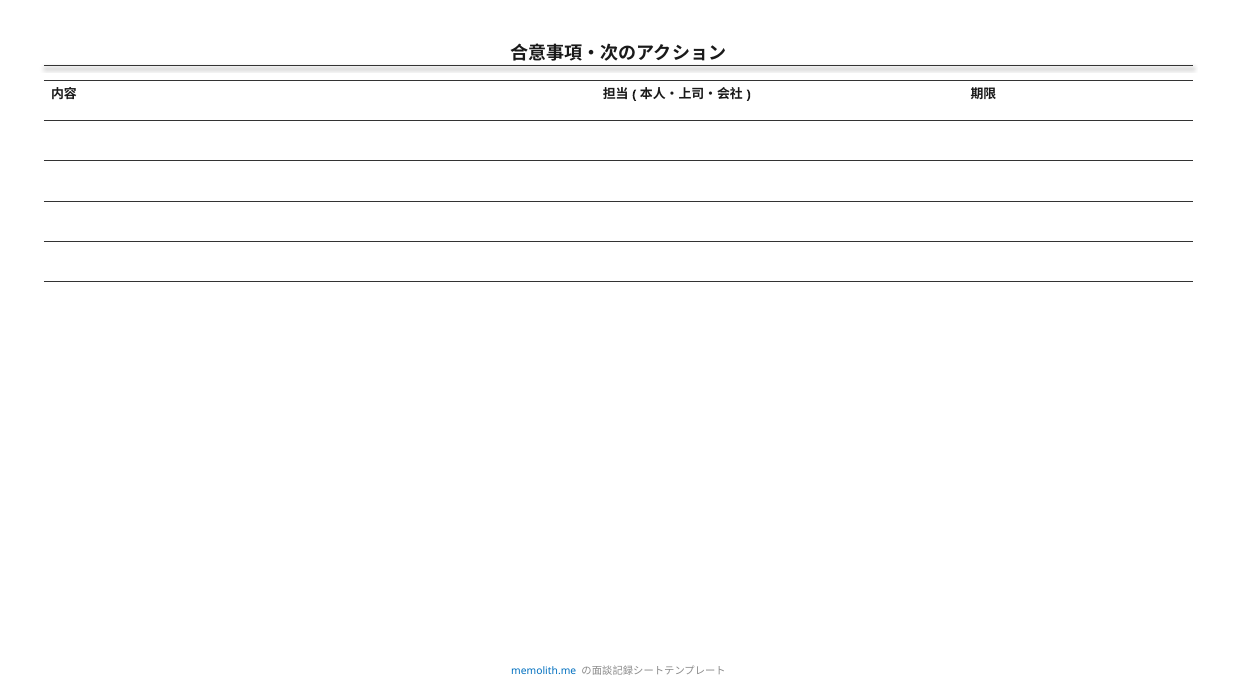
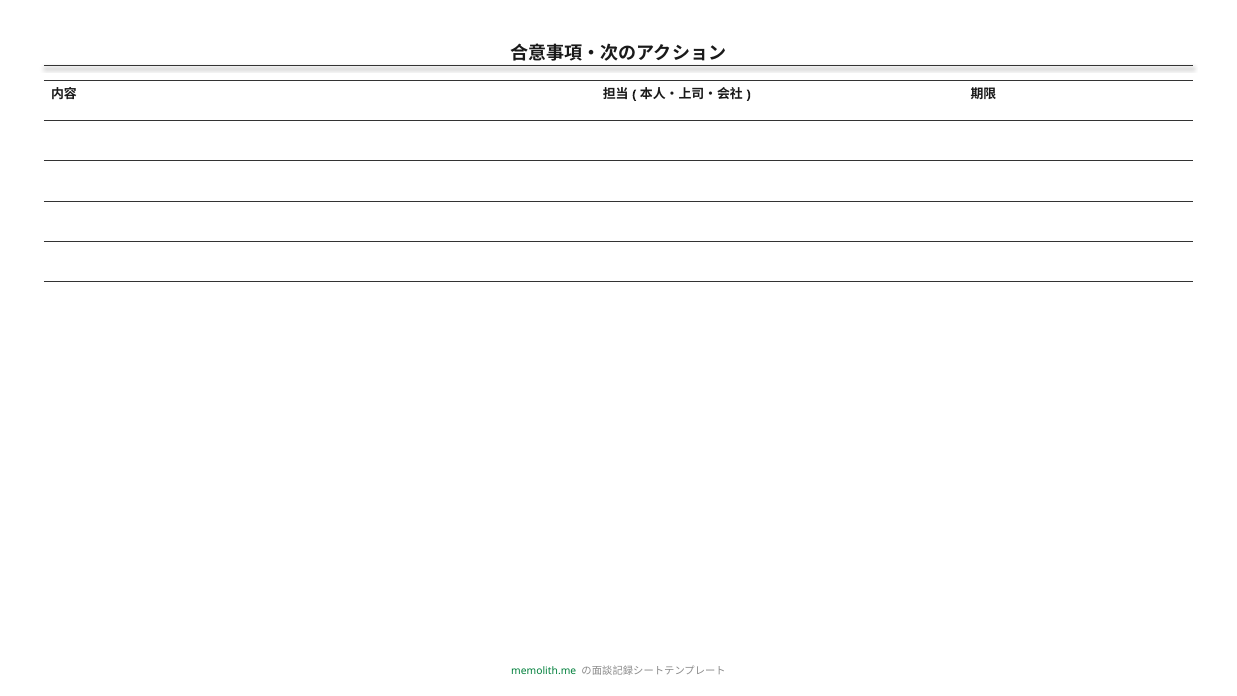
memolith.me colour: blue -> green
